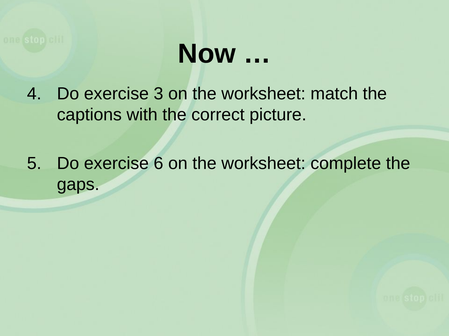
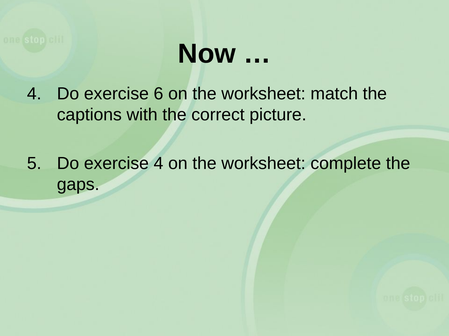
3: 3 -> 6
exercise 6: 6 -> 4
